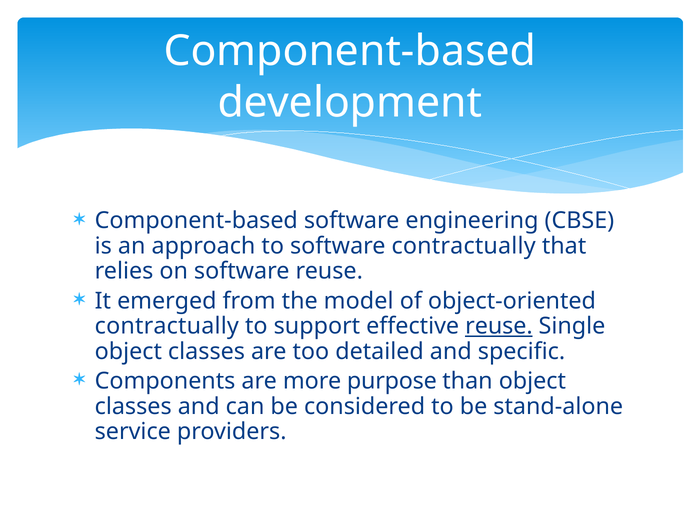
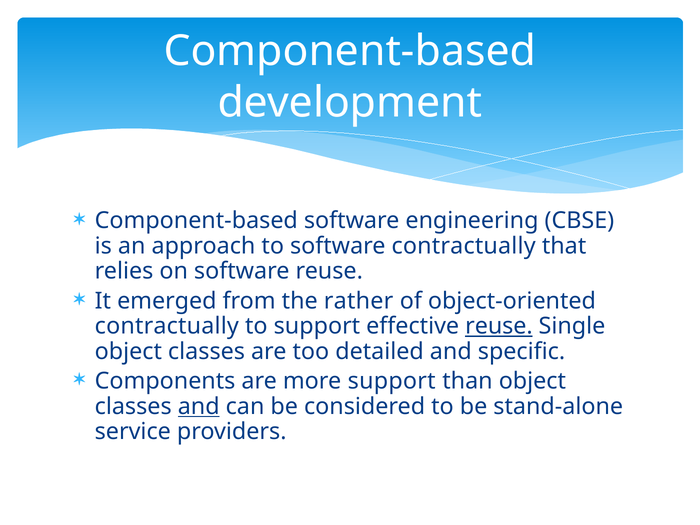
model: model -> rather
more purpose: purpose -> support
and at (199, 406) underline: none -> present
